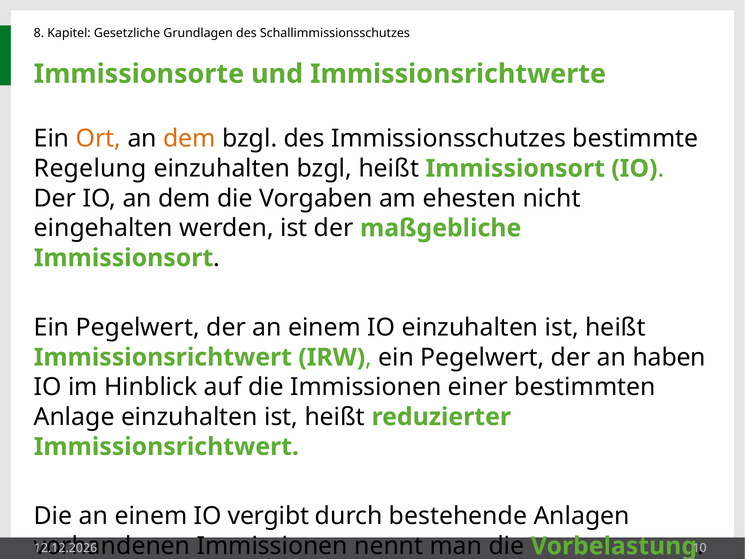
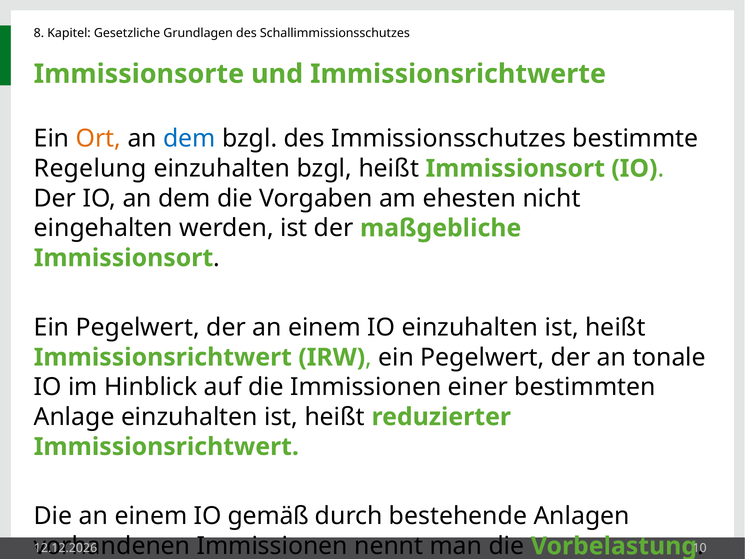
dem at (189, 139) colour: orange -> blue
haben: haben -> tonale
vergibt: vergibt -> gemäß
